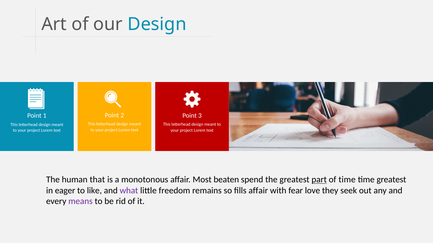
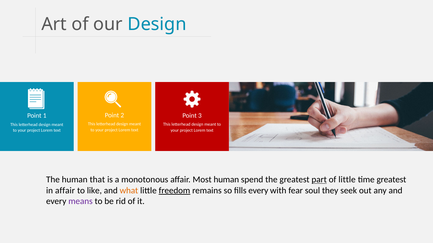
Most beaten: beaten -> human
of time: time -> little
in eager: eager -> affair
what colour: purple -> orange
freedom underline: none -> present
fills affair: affair -> every
love: love -> soul
